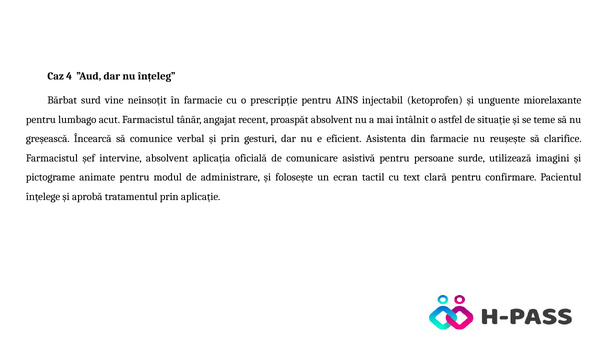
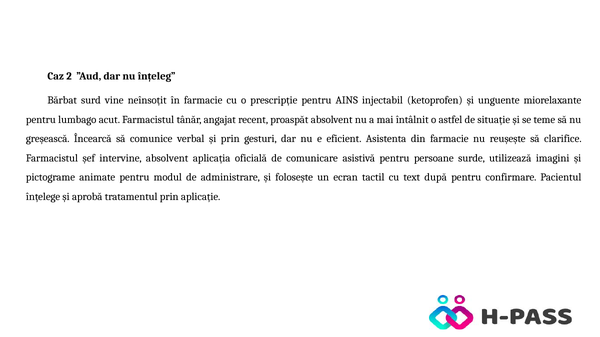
4: 4 -> 2
clară: clară -> după
